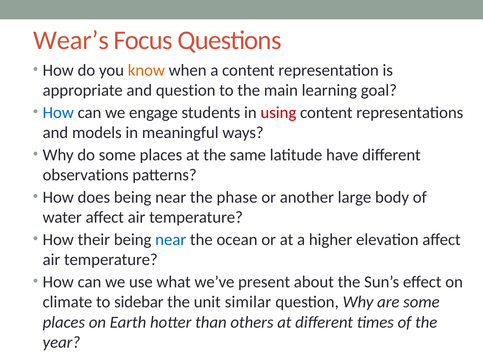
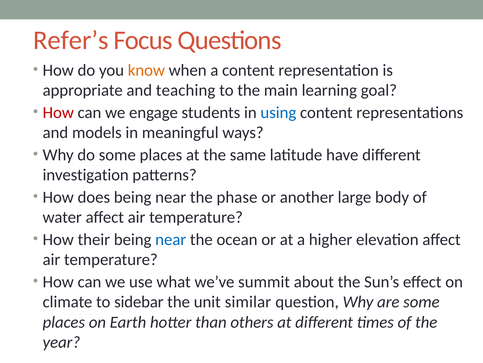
Wear’s: Wear’s -> Refer’s
and question: question -> teaching
How at (58, 112) colour: blue -> red
using colour: red -> blue
observations: observations -> investigation
present: present -> summit
